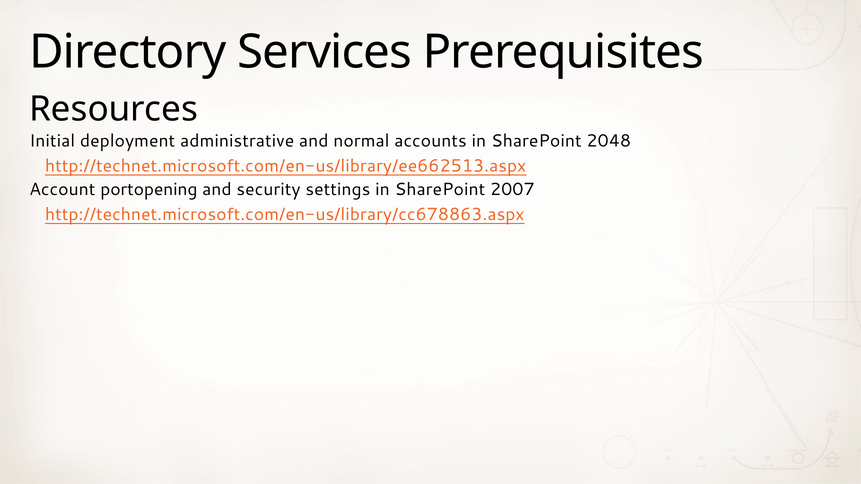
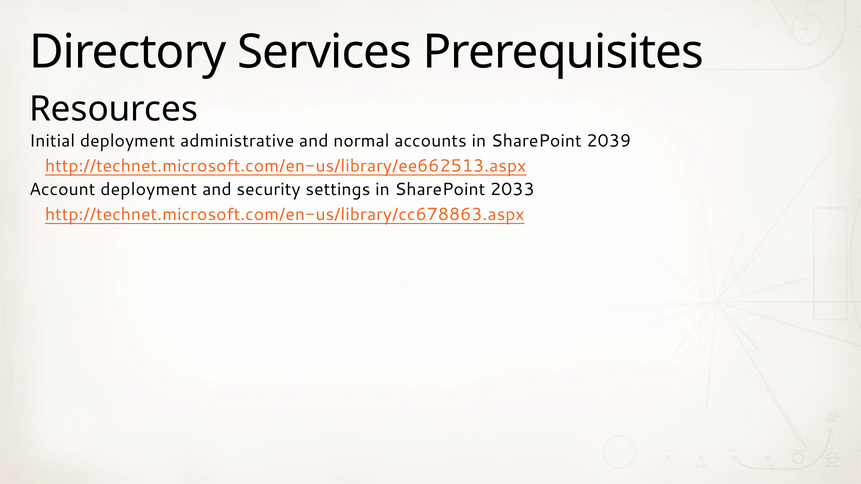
2048: 2048 -> 2039
Account portopening: portopening -> deployment
2007: 2007 -> 2033
